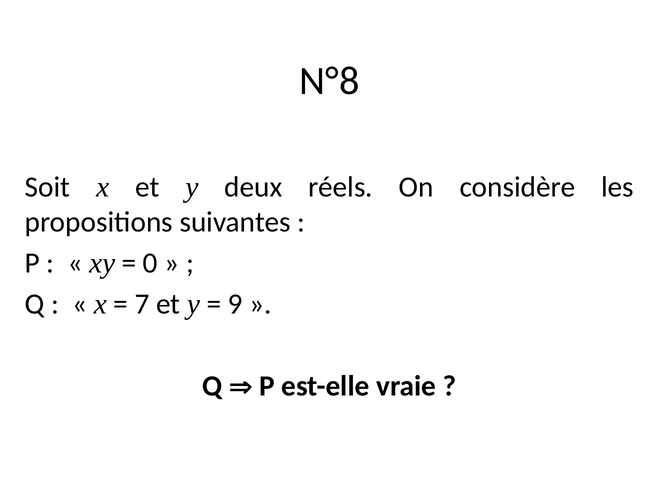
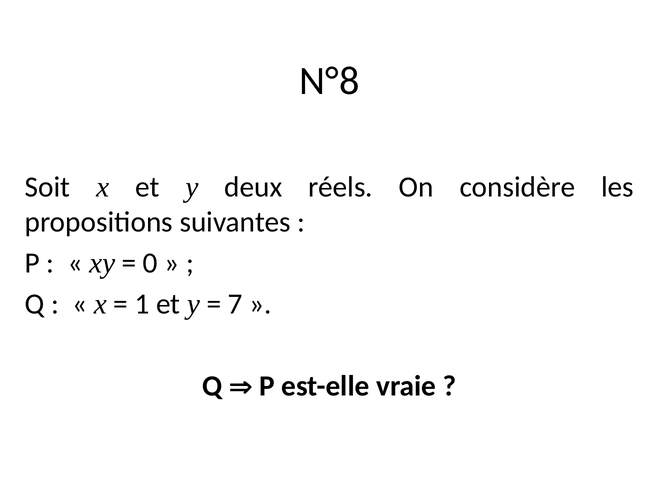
7: 7 -> 1
9: 9 -> 7
